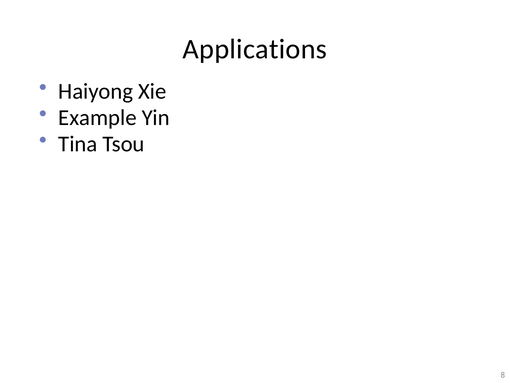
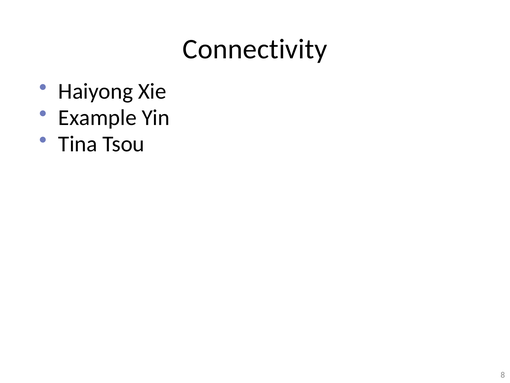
Applications: Applications -> Connectivity
